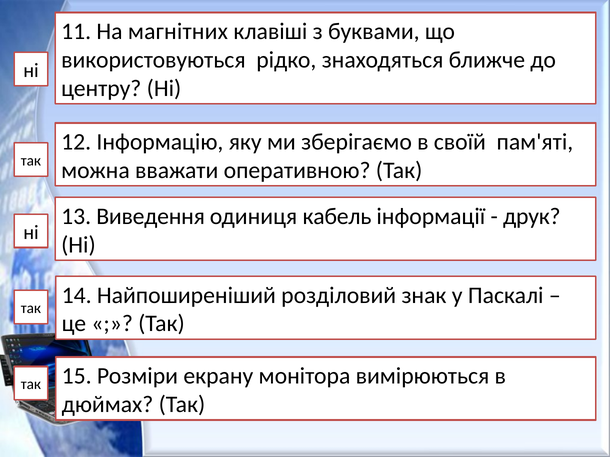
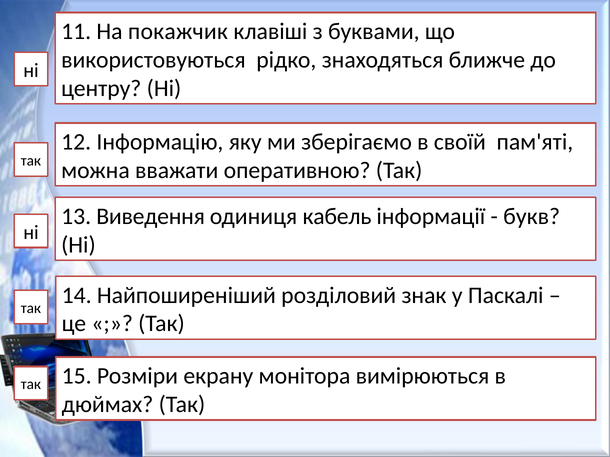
магнітних: магнітних -> покажчик
друк: друк -> букв
